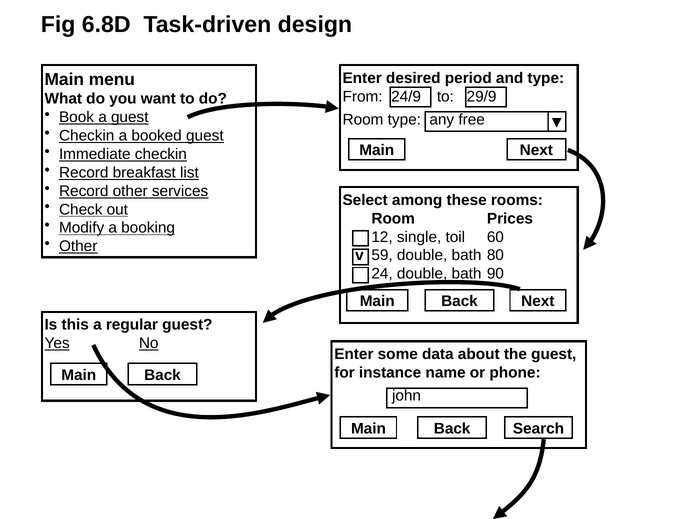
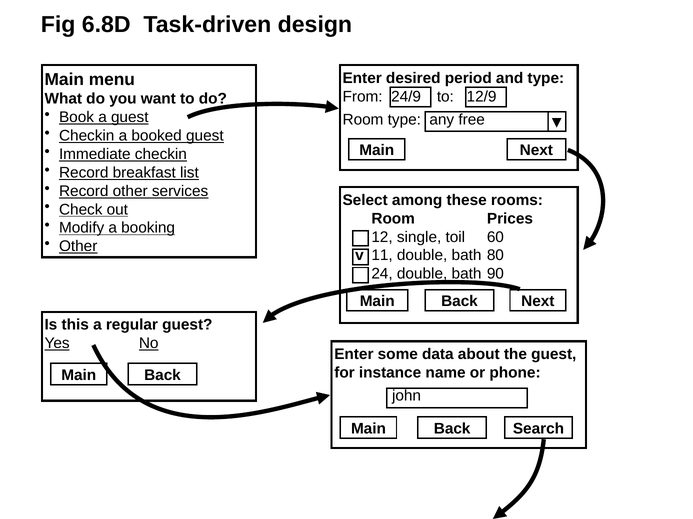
29/9: 29/9 -> 12/9
59: 59 -> 11
